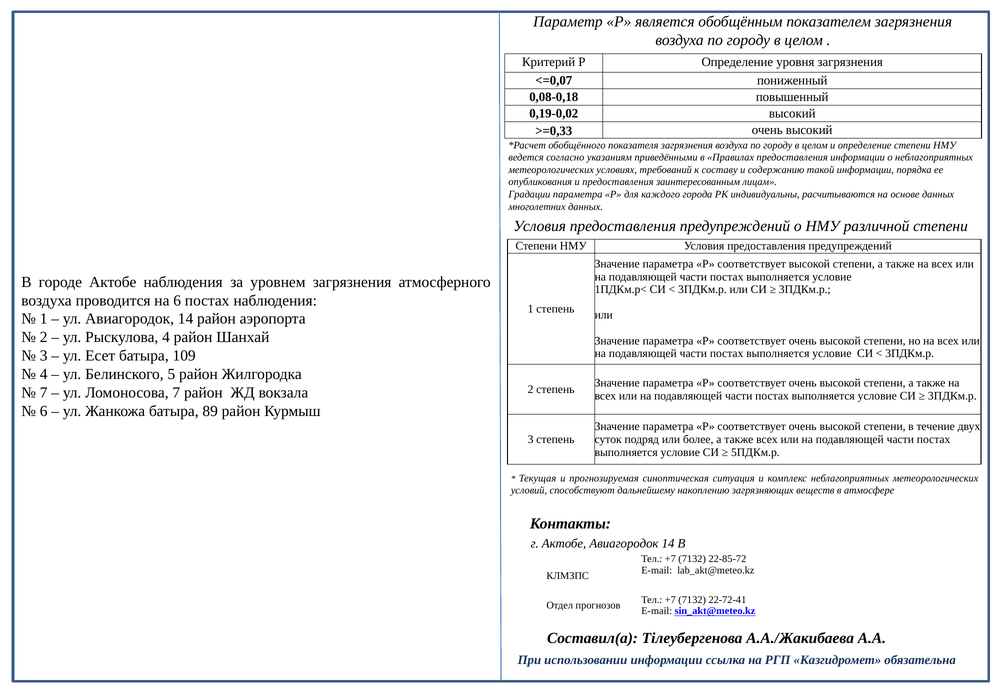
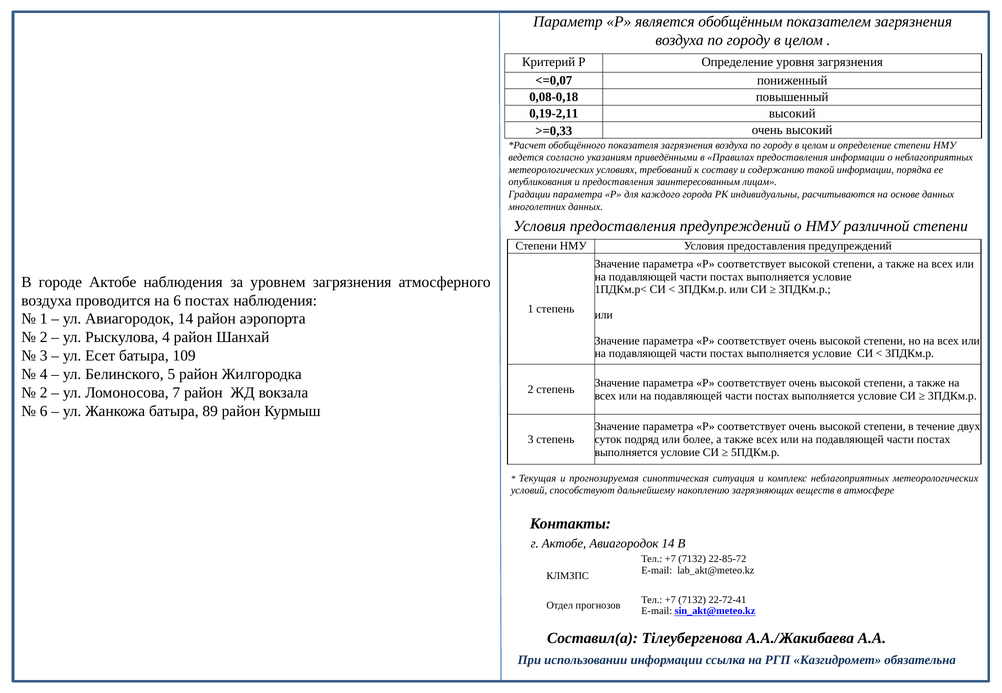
0,19-0,02: 0,19-0,02 -> 0,19-2,11
7 at (44, 393): 7 -> 2
